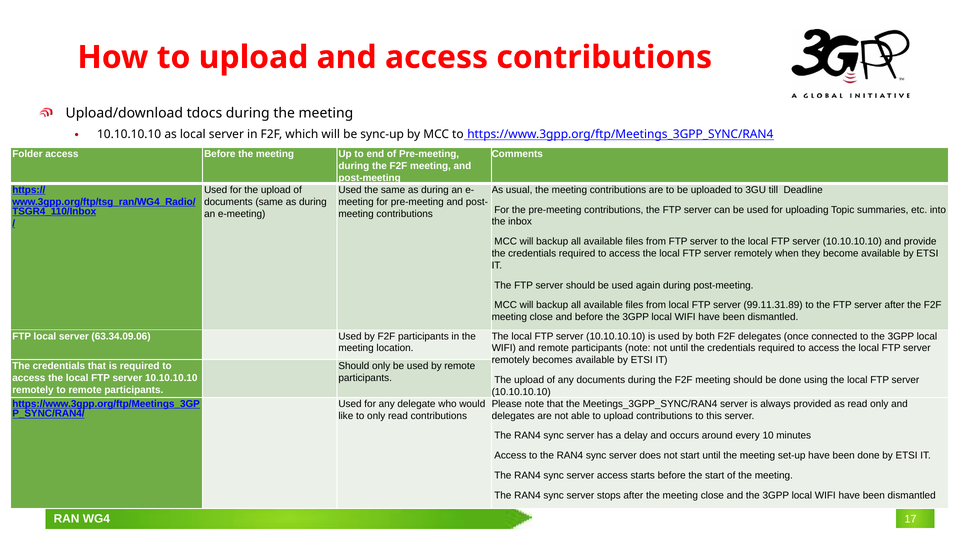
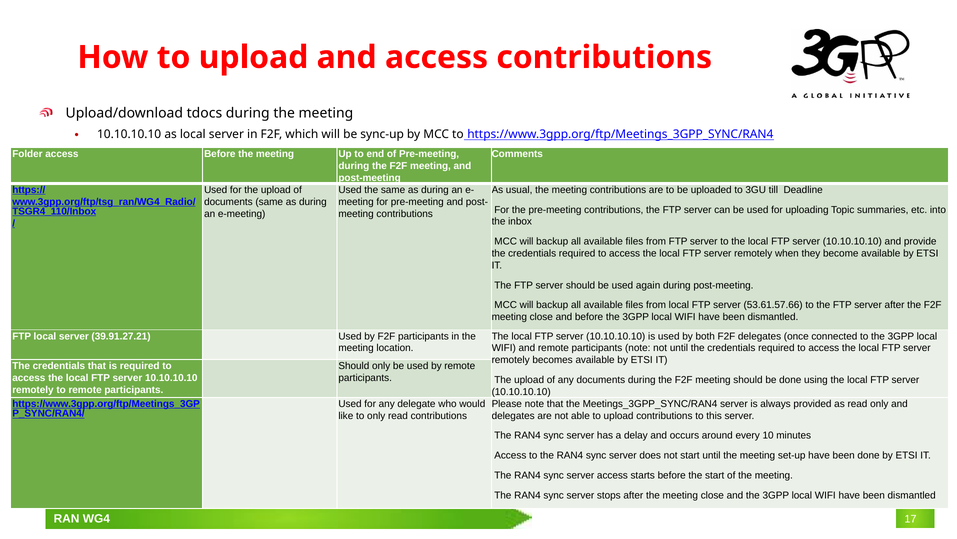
99.11.31.89: 99.11.31.89 -> 53.61.57.66
63.34.09.06: 63.34.09.06 -> 39.91.27.21
